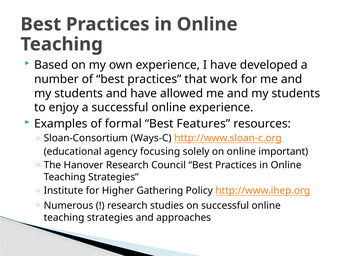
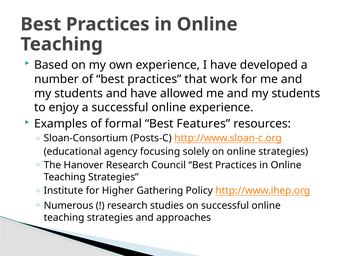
Ways-C: Ways-C -> Posts-C
online important: important -> strategies
